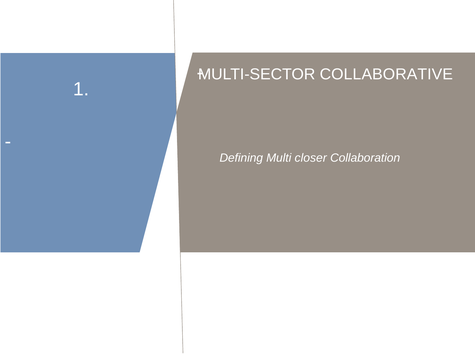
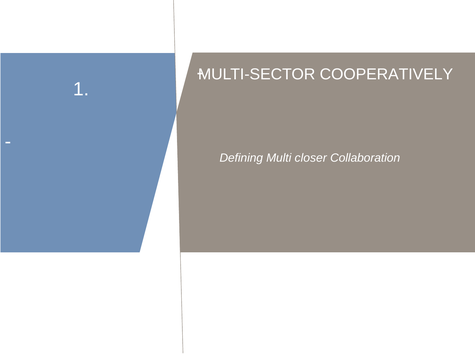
COLLABORATIVE: COLLABORATIVE -> COOPERATIVELY
